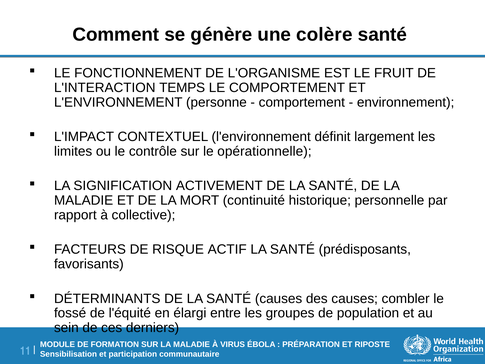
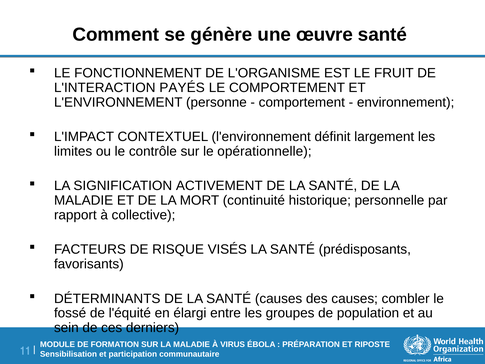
colère: colère -> œuvre
TEMPS: TEMPS -> PAYÉS
ACTIF: ACTIF -> VISÉS
